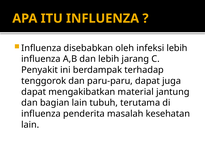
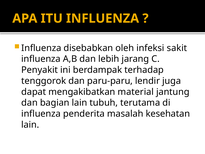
infeksi lebih: lebih -> sakit
paru-paru dapat: dapat -> lendir
